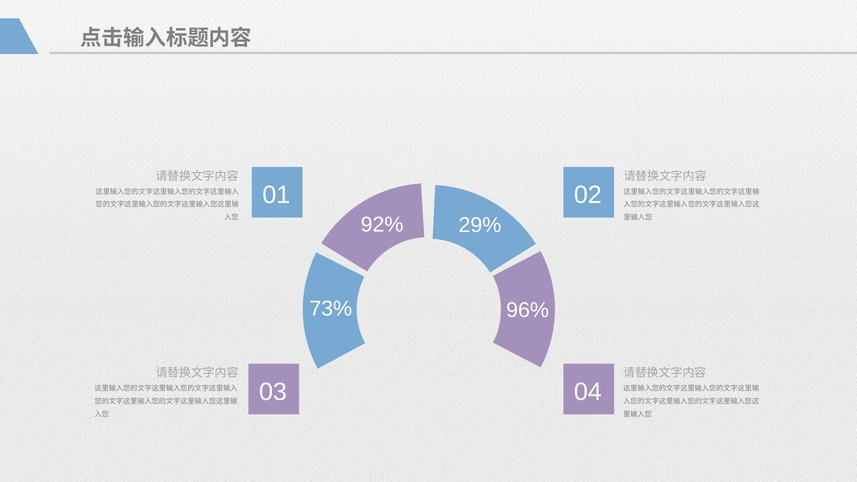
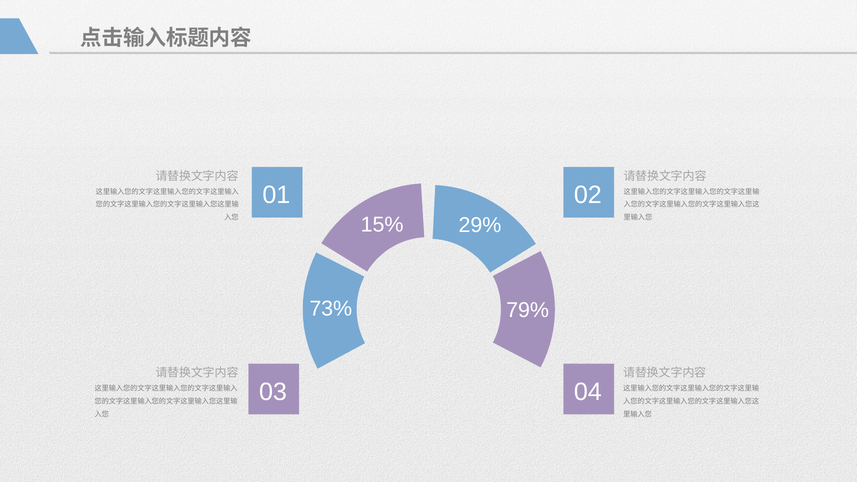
92%: 92% -> 15%
96%: 96% -> 79%
